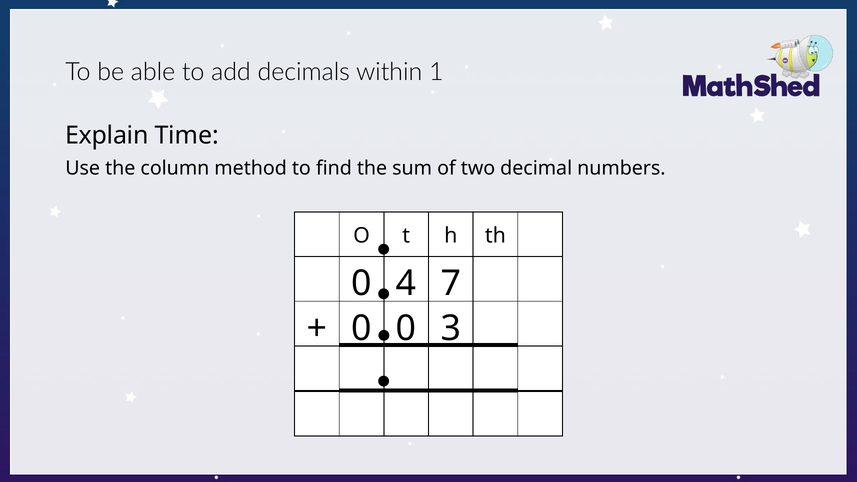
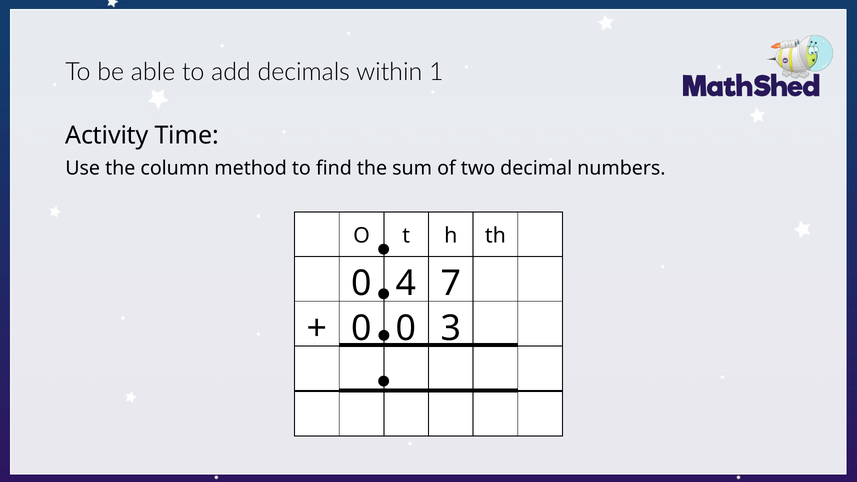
Explain: Explain -> Activity
